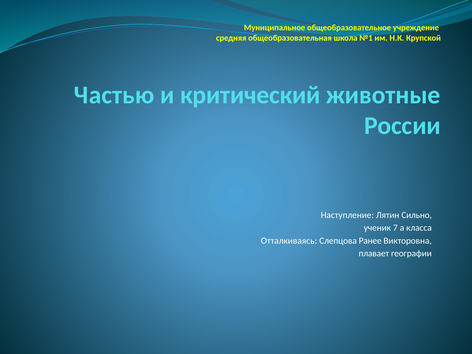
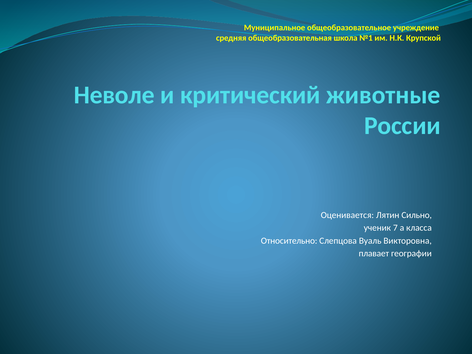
Частью: Частью -> Неволе
Наступление: Наступление -> Оценивается
Отталкиваясь: Отталкиваясь -> Относительно
Ранее: Ранее -> Вуаль
